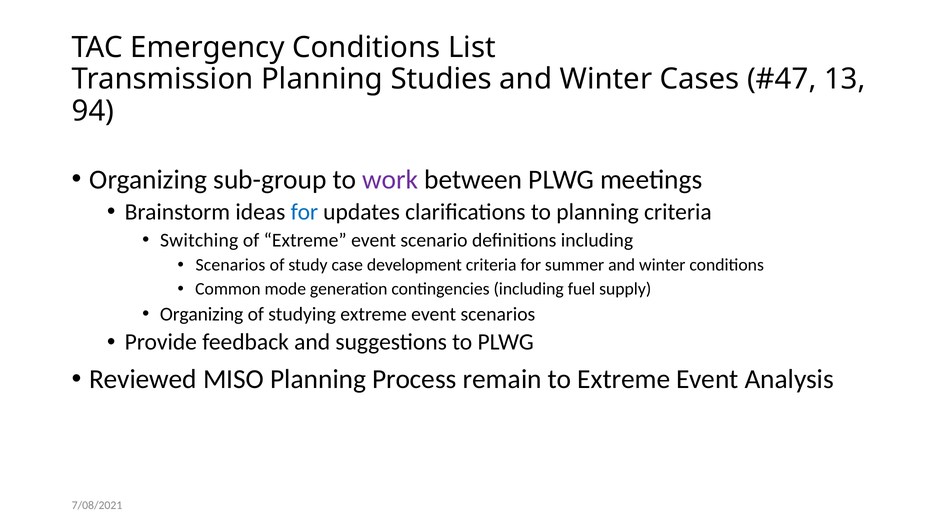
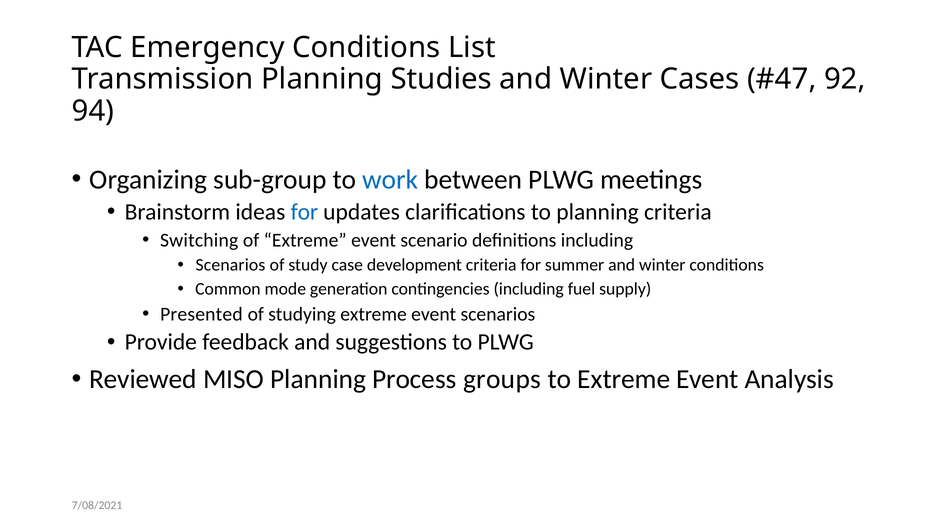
13: 13 -> 92
work colour: purple -> blue
Organizing at (202, 314): Organizing -> Presented
remain: remain -> groups
